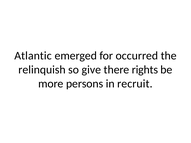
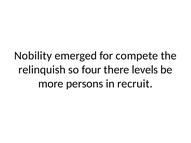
Atlantic: Atlantic -> Nobility
occurred: occurred -> compete
give: give -> four
rights: rights -> levels
